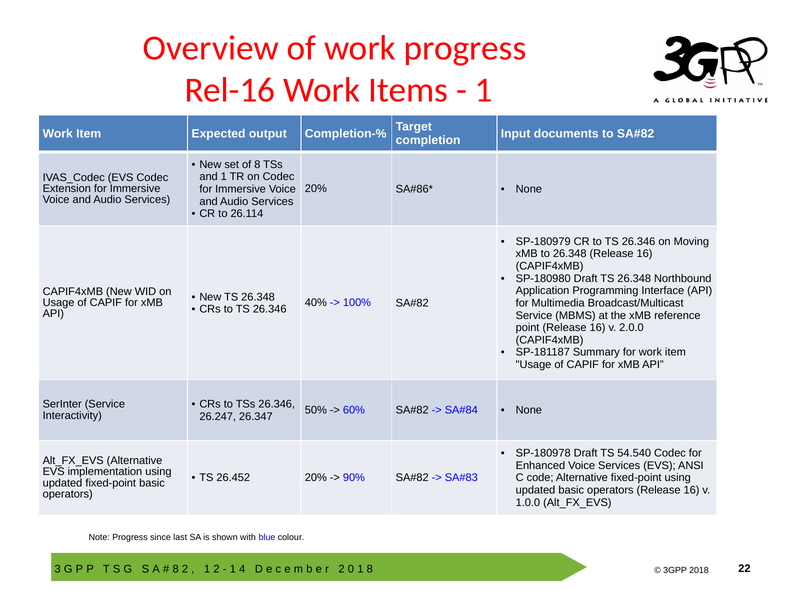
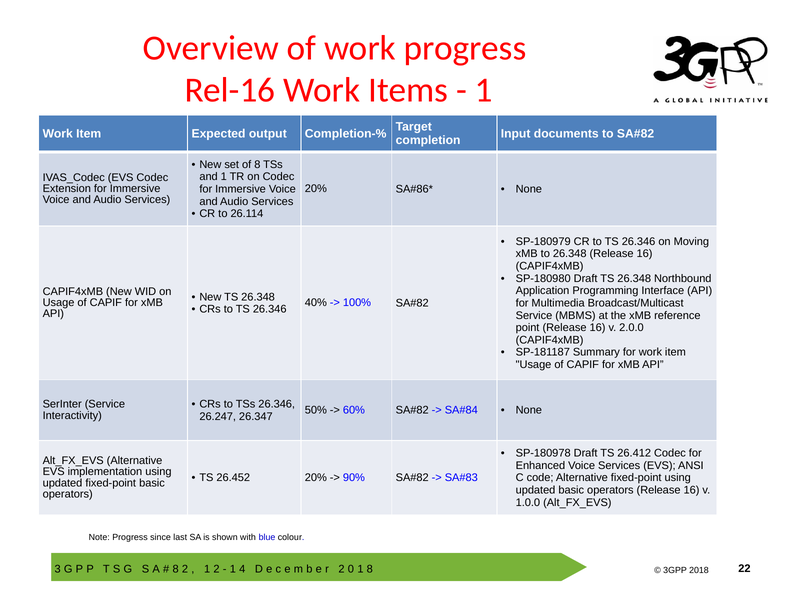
54.540: 54.540 -> 26.412
